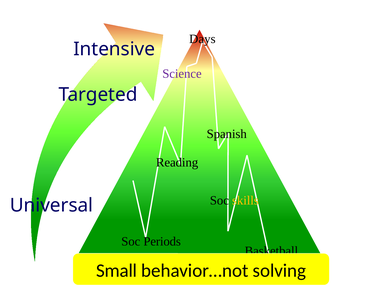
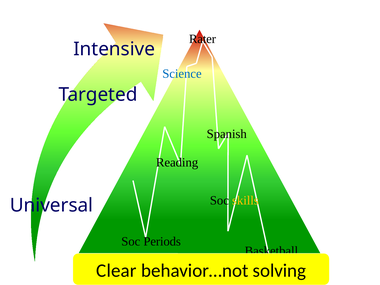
Days: Days -> Rater
Science colour: purple -> blue
Small: Small -> Clear
